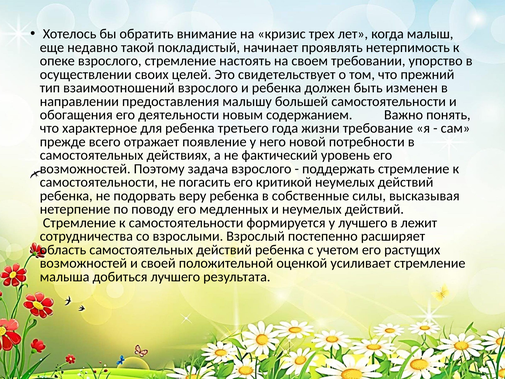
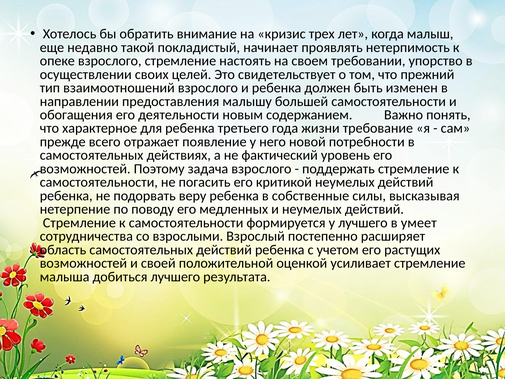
лежит: лежит -> умеет
